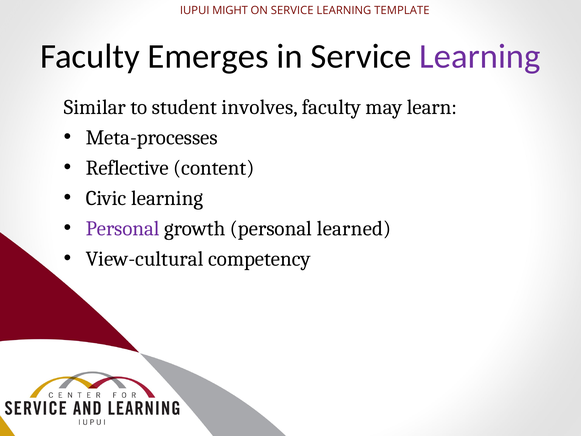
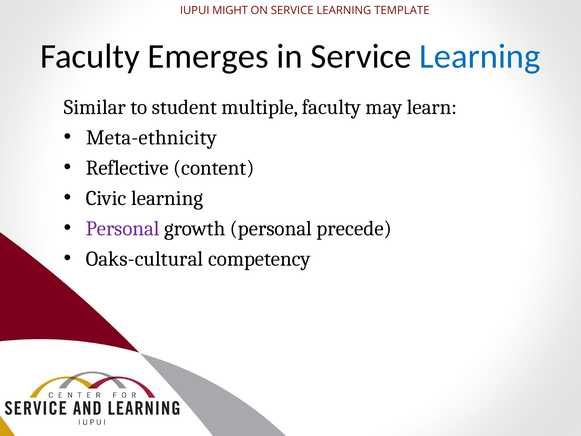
Learning at (480, 56) colour: purple -> blue
involves: involves -> multiple
Meta-processes: Meta-processes -> Meta-ethnicity
learned: learned -> precede
View-cultural: View-cultural -> Oaks-cultural
